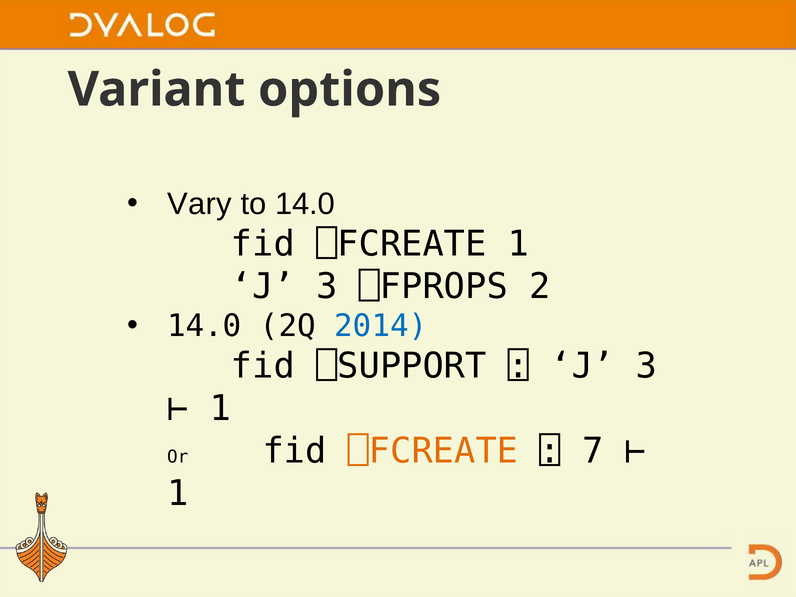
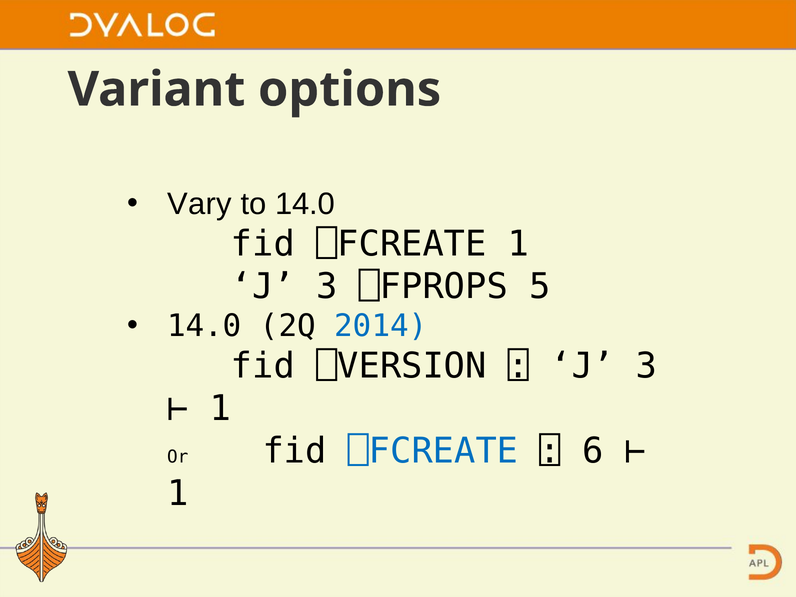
2: 2 -> 5
⎕SUPPORT: ⎕SUPPORT -> ⎕VERSION
⎕FCREATE at (433, 451) colour: orange -> blue
7: 7 -> 6
